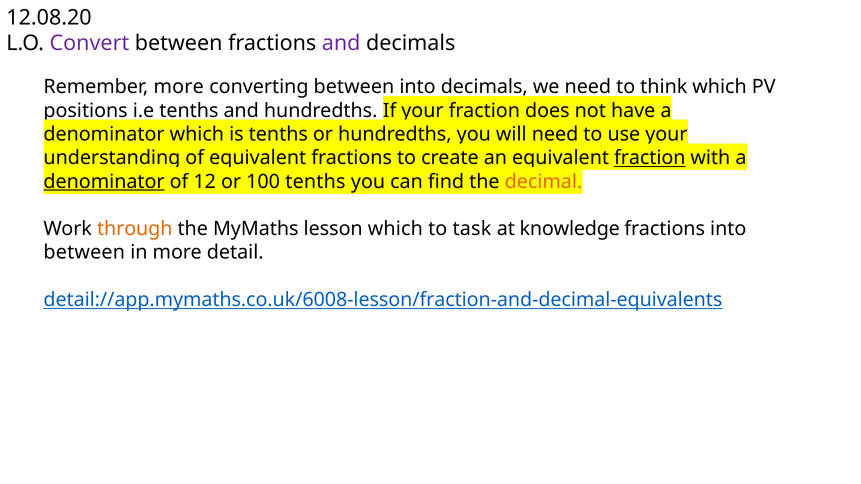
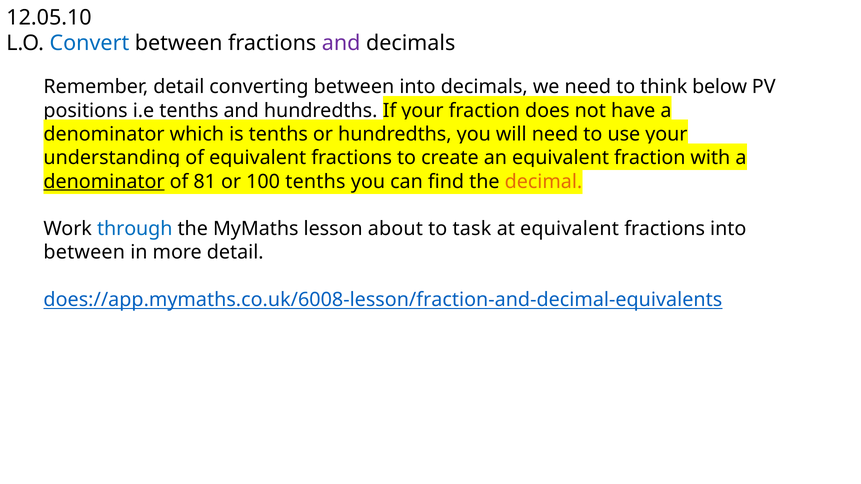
12.08.20: 12.08.20 -> 12.05.10
Convert colour: purple -> blue
Remember more: more -> detail
which at (720, 87): which -> below
fraction at (650, 158) underline: present -> none
12: 12 -> 81
through colour: orange -> blue
lesson which: which -> about
at knowledge: knowledge -> equivalent
detail://app.mymaths.co.uk/6008-lesson/fraction-and-decimal-equivalents: detail://app.mymaths.co.uk/6008-lesson/fraction-and-decimal-equivalents -> does://app.mymaths.co.uk/6008-lesson/fraction-and-decimal-equivalents
